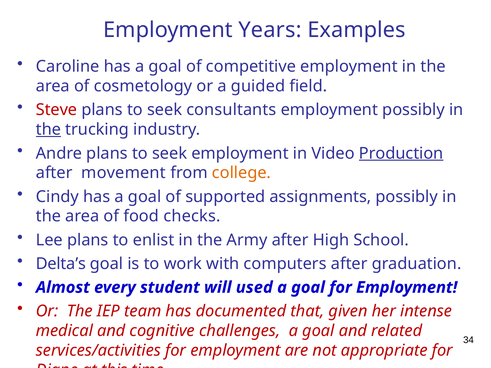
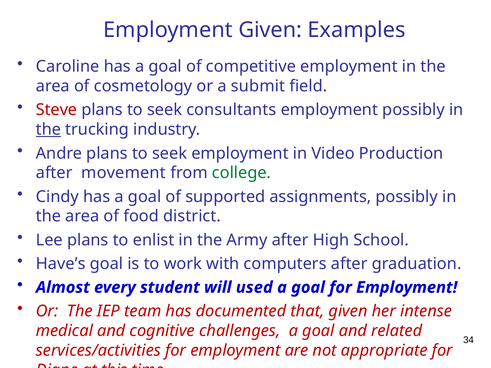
Employment Years: Years -> Given
guided: guided -> submit
Production underline: present -> none
college colour: orange -> green
checks: checks -> district
Delta’s: Delta’s -> Have’s
